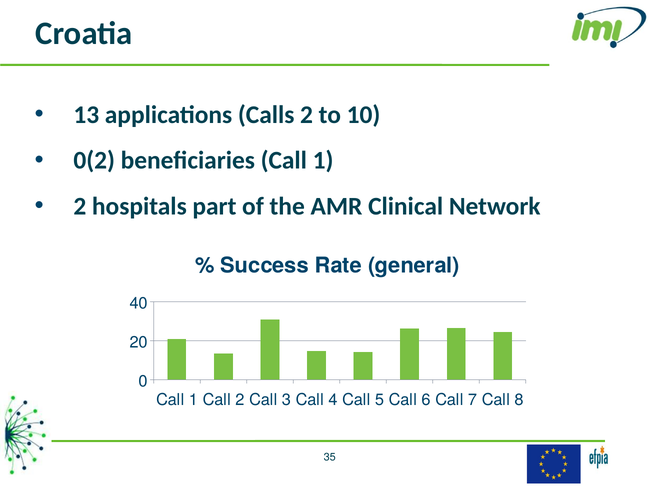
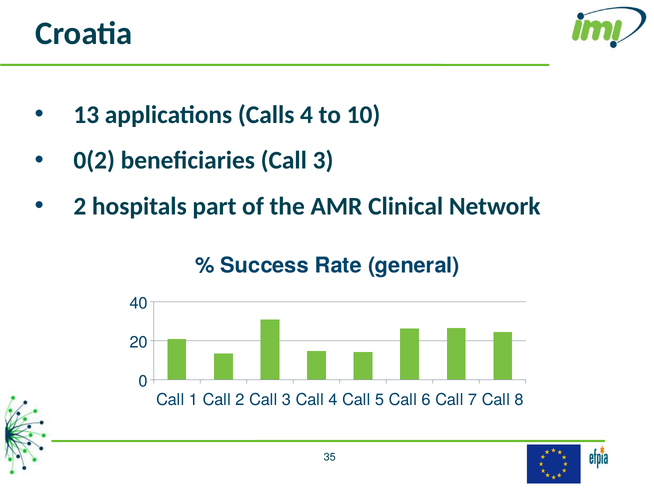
Calls 2: 2 -> 4
beneficiaries Call 1: 1 -> 3
